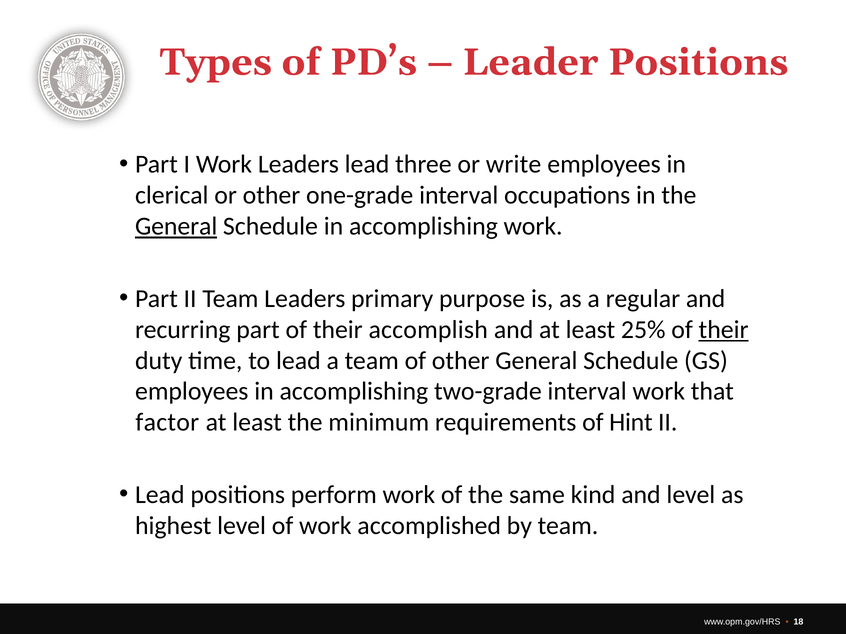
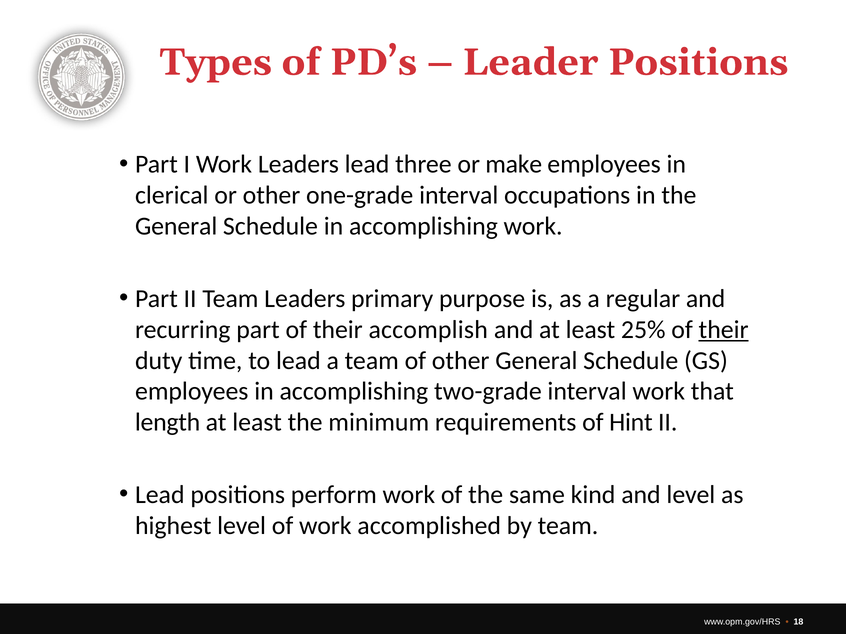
write: write -> make
General at (176, 227) underline: present -> none
factor: factor -> length
